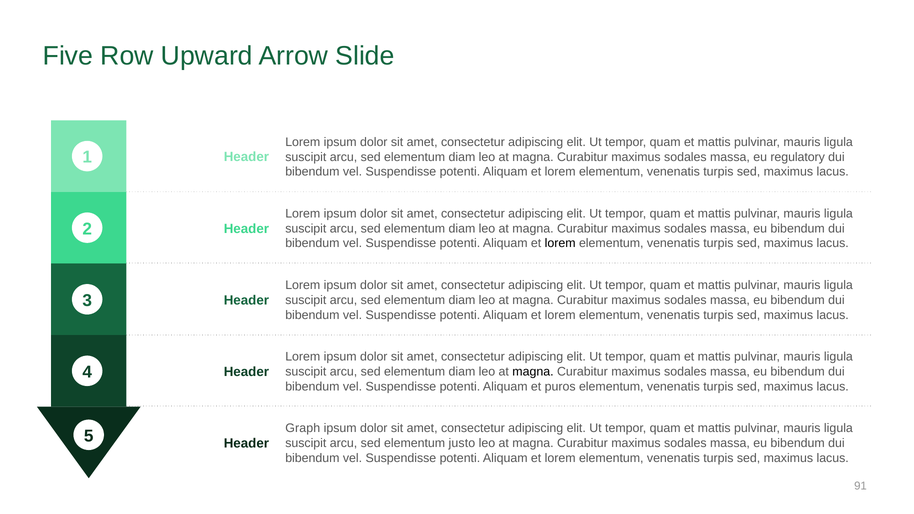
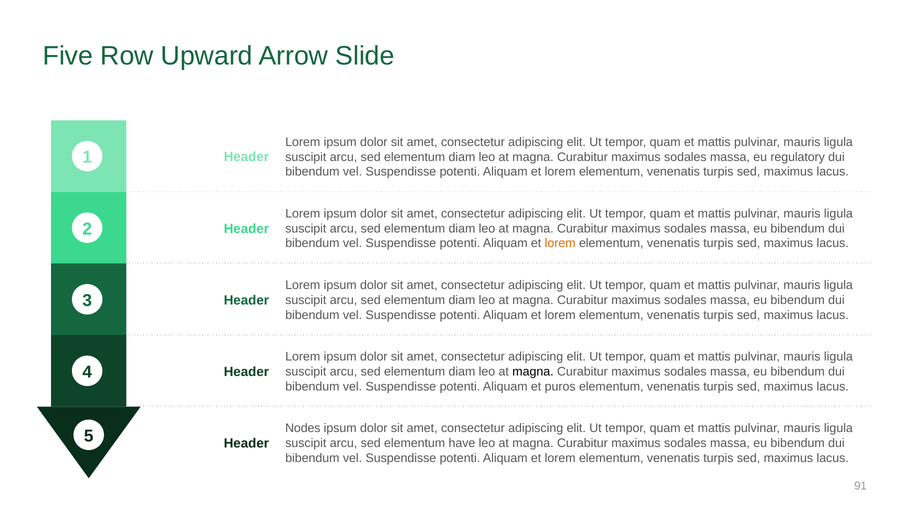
lorem at (560, 243) colour: black -> orange
Graph: Graph -> Nodes
justo: justo -> have
